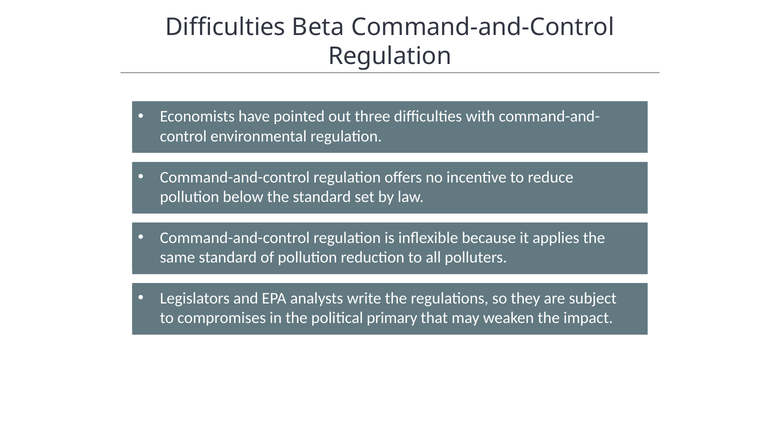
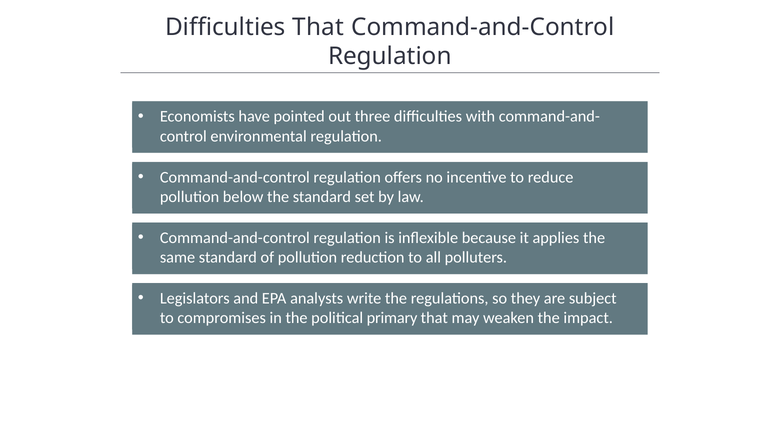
Difficulties Beta: Beta -> That
